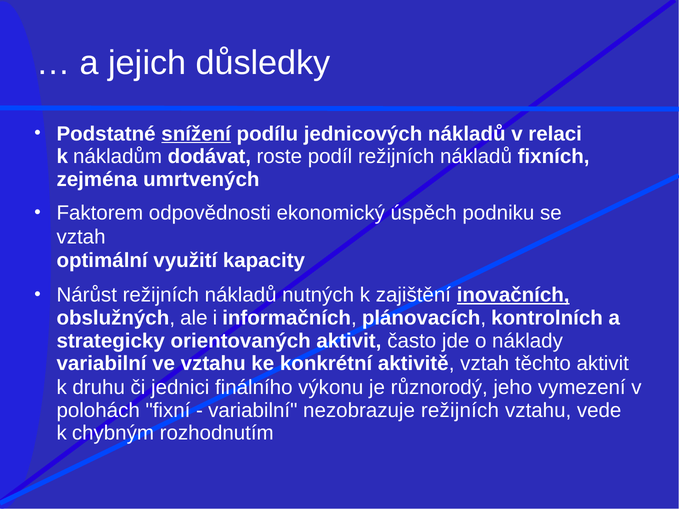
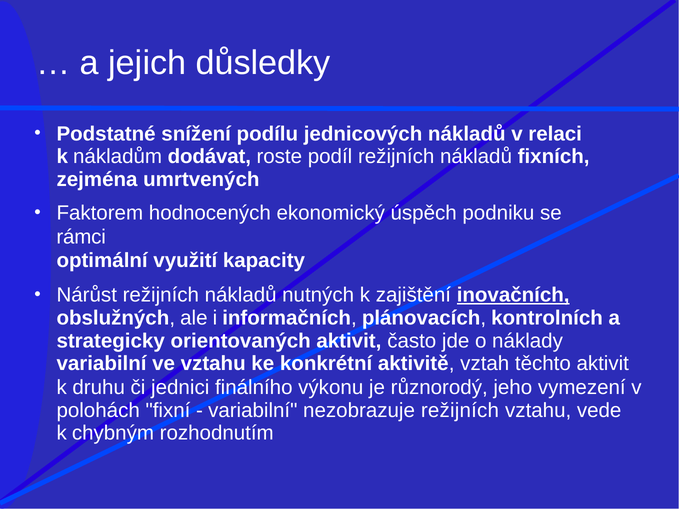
snížení underline: present -> none
odpovědnosti: odpovědnosti -> hodnocených
vztah at (81, 237): vztah -> rámci
